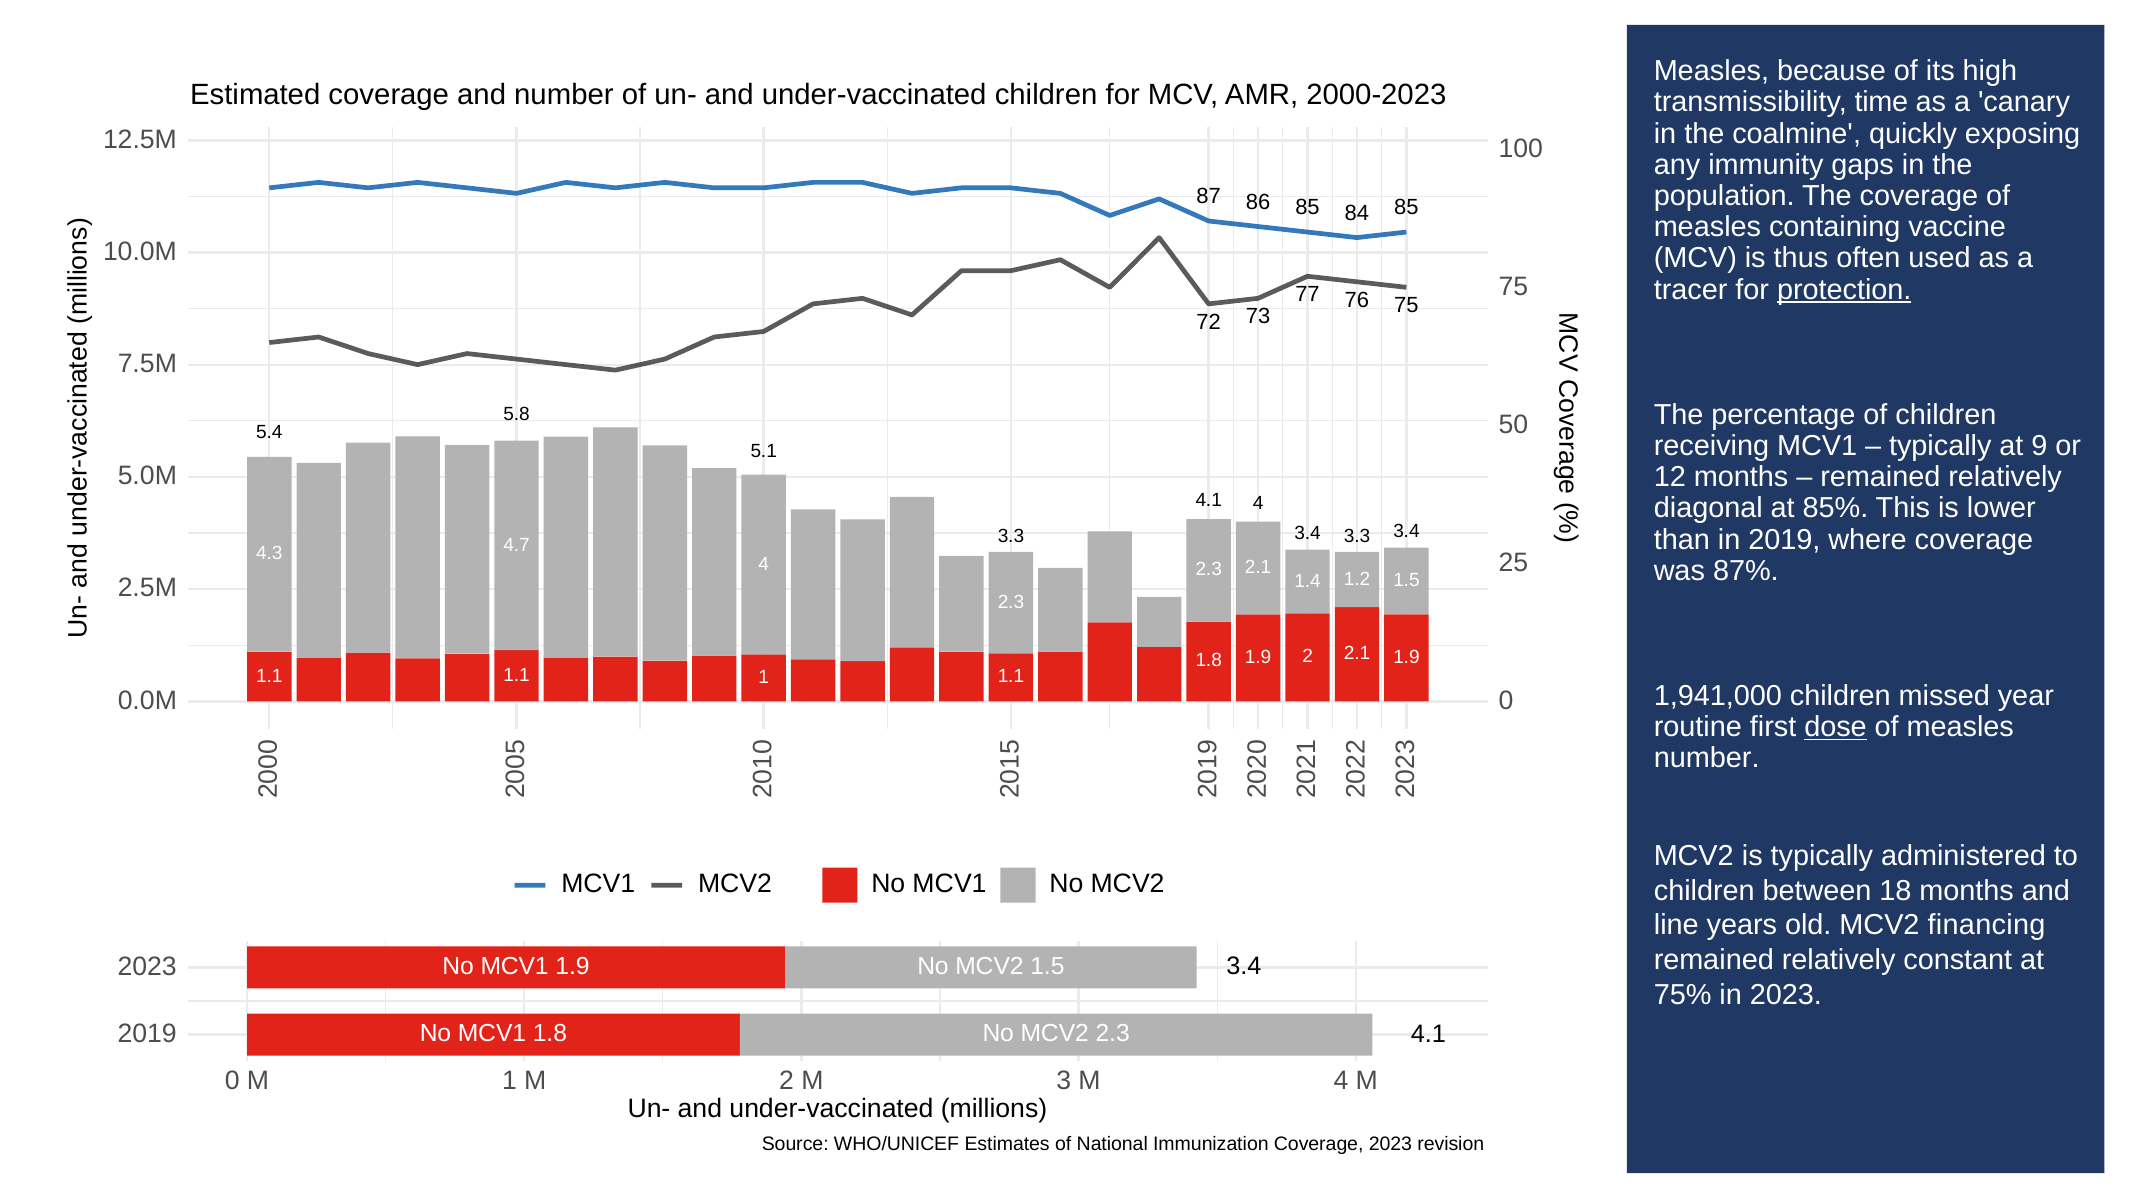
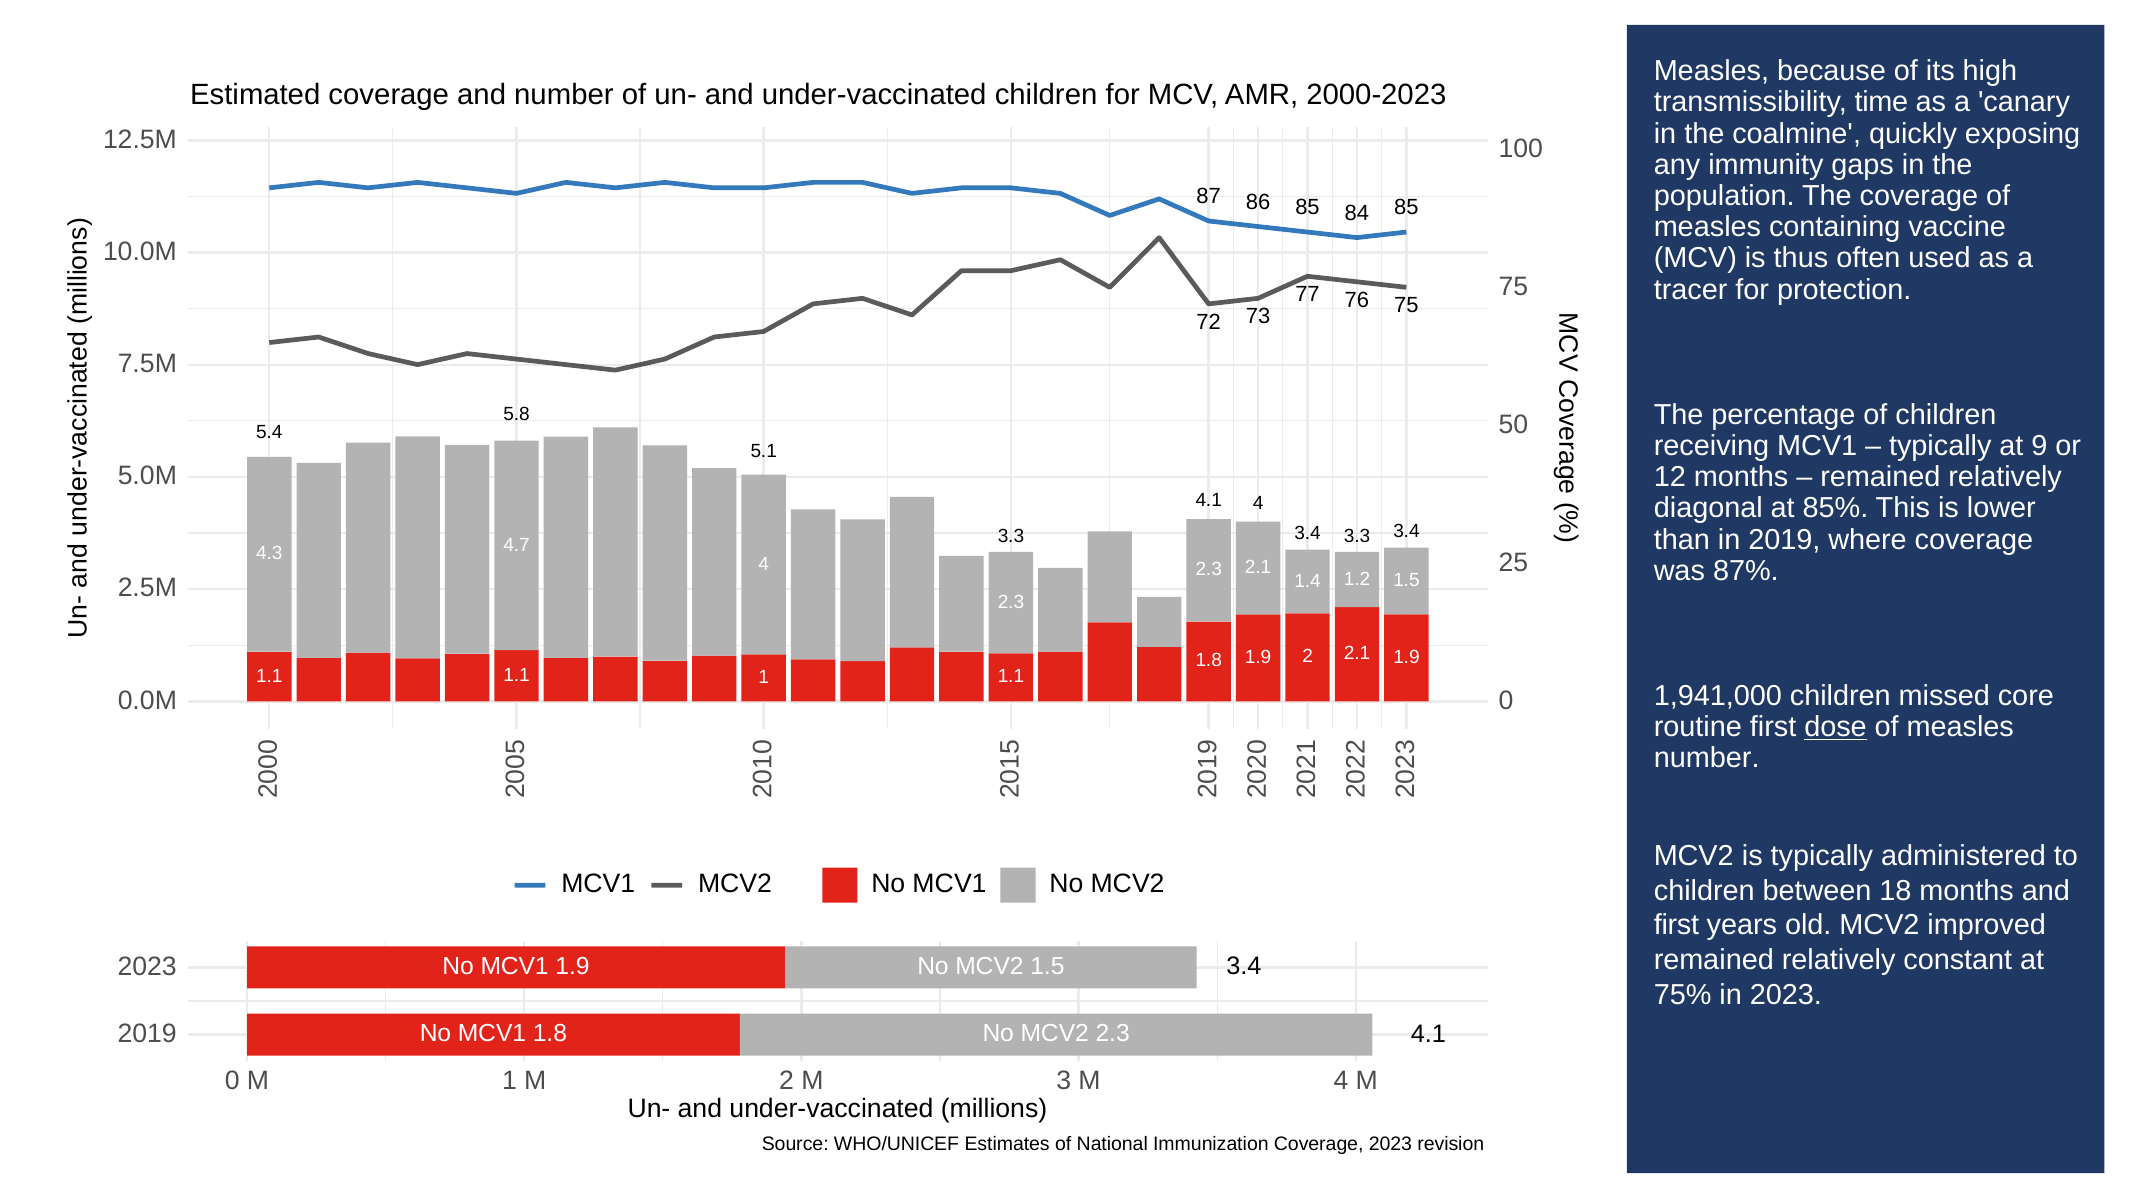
protection underline: present -> none
year: year -> core
line at (1676, 926): line -> first
financing: financing -> improved
